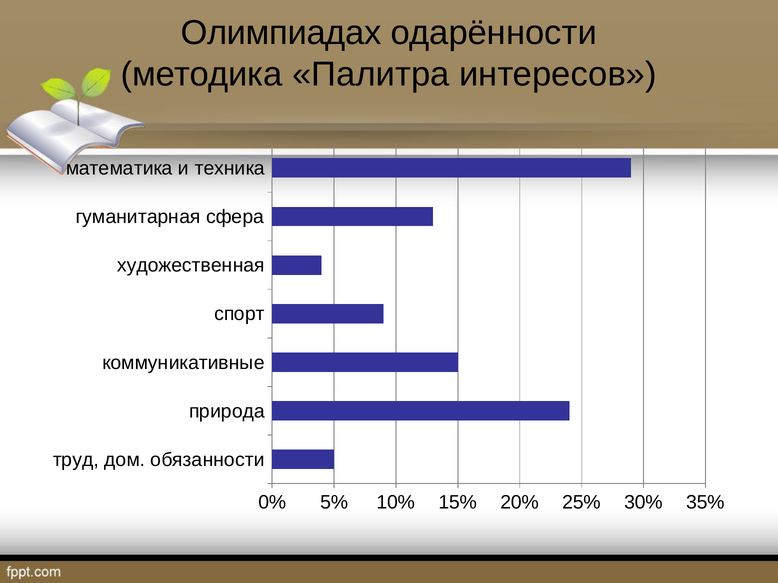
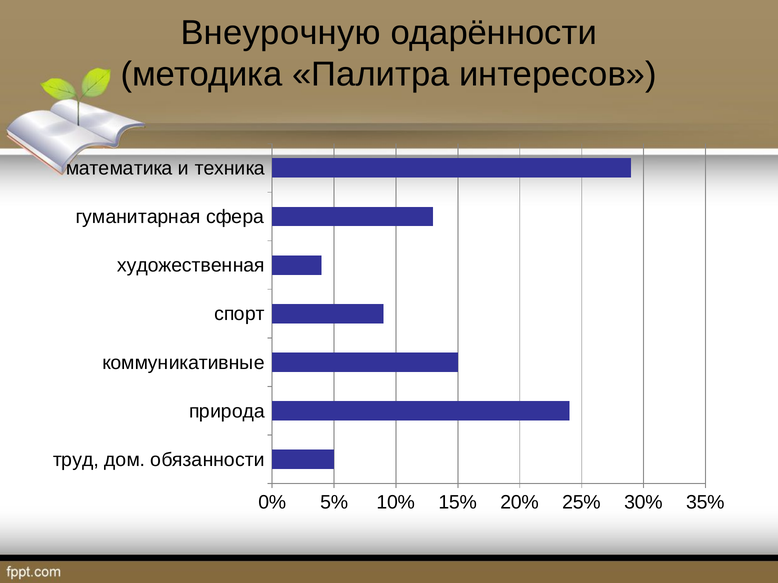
Олимпиадах: Олимпиадах -> Внеурочную
